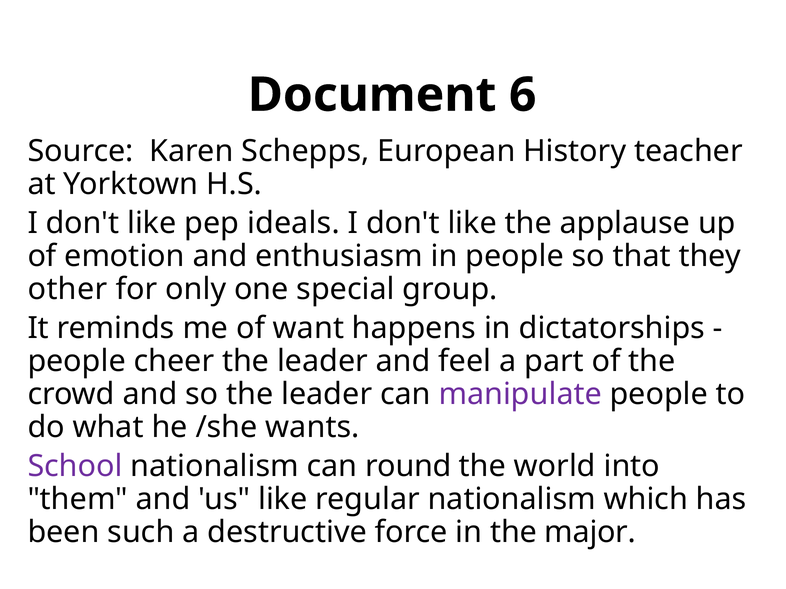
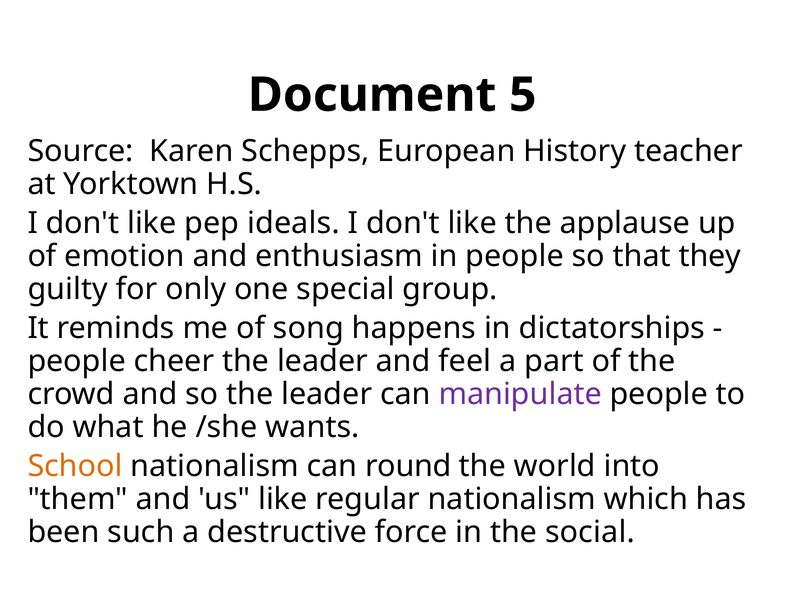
6: 6 -> 5
other: other -> guilty
want: want -> song
School colour: purple -> orange
major: major -> social
